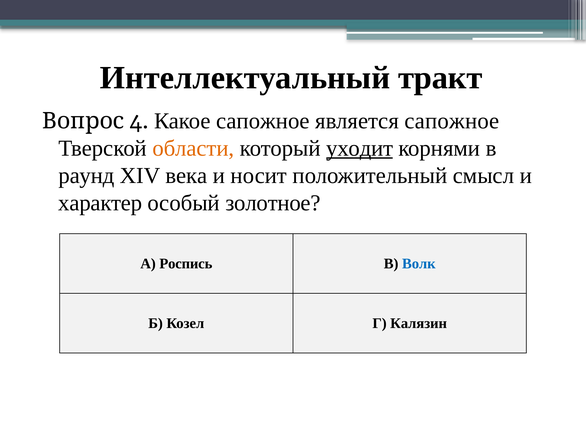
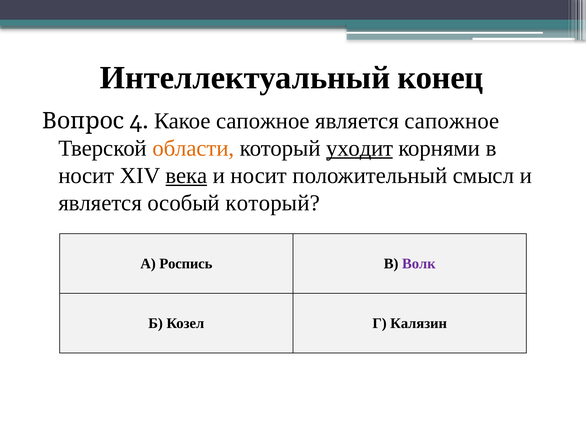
тракт: тракт -> конец
раунд at (86, 175): раунд -> носит
века underline: none -> present
характер at (100, 203): характер -> является
особый золотное: золотное -> который
Волк colour: blue -> purple
